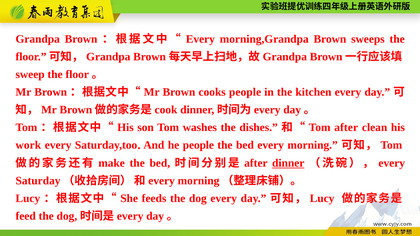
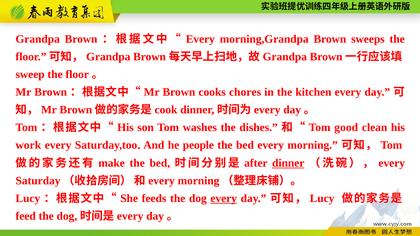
cooks people: people -> chores
Tom after: after -> good
every at (224, 199) underline: none -> present
